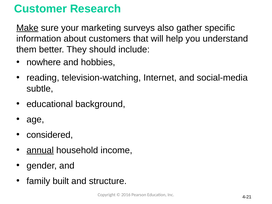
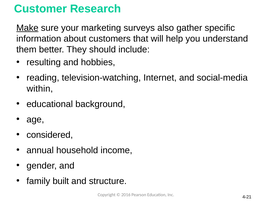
nowhere: nowhere -> resulting
subtle: subtle -> within
annual underline: present -> none
